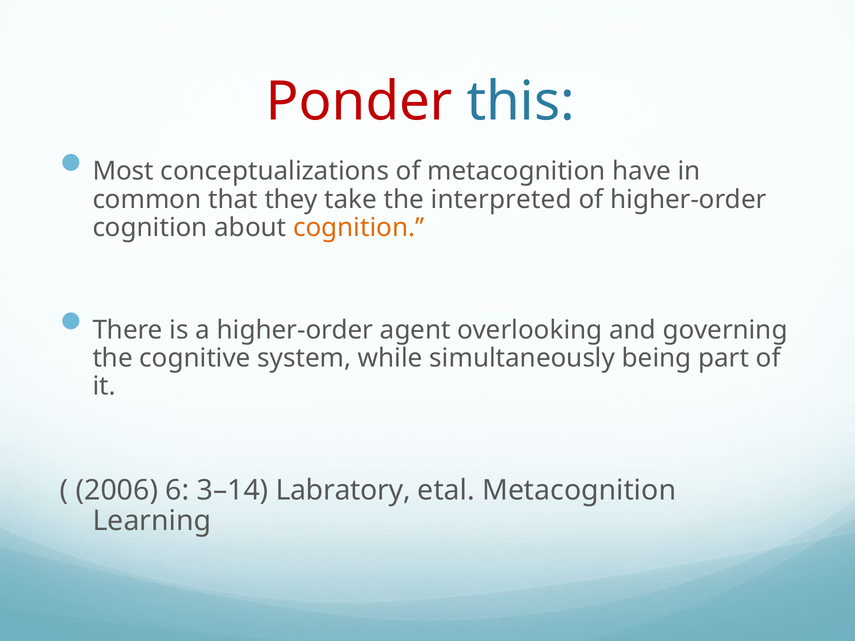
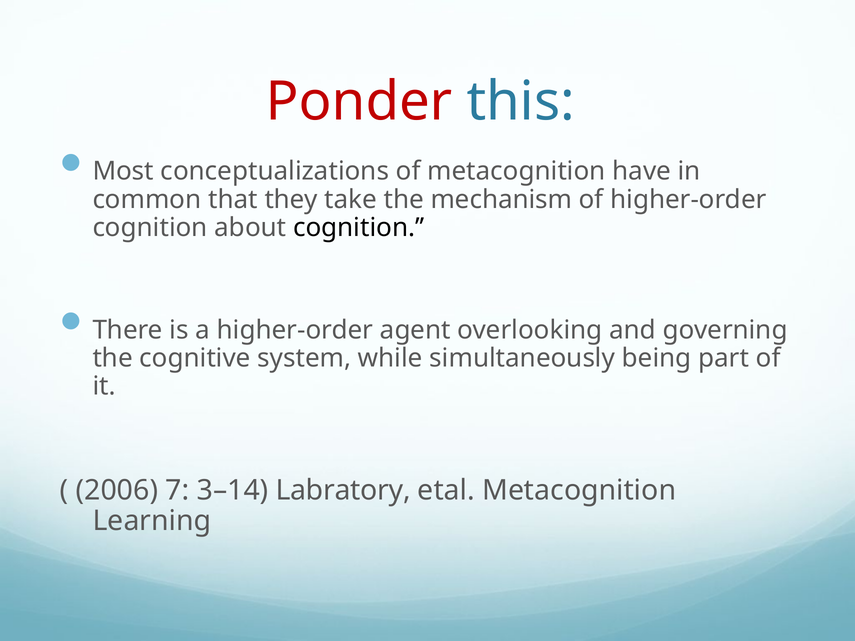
interpreted: interpreted -> mechanism
cognition at (359, 228) colour: orange -> black
6: 6 -> 7
